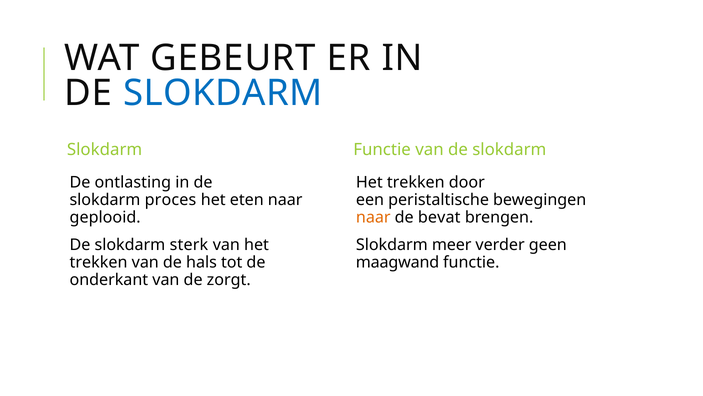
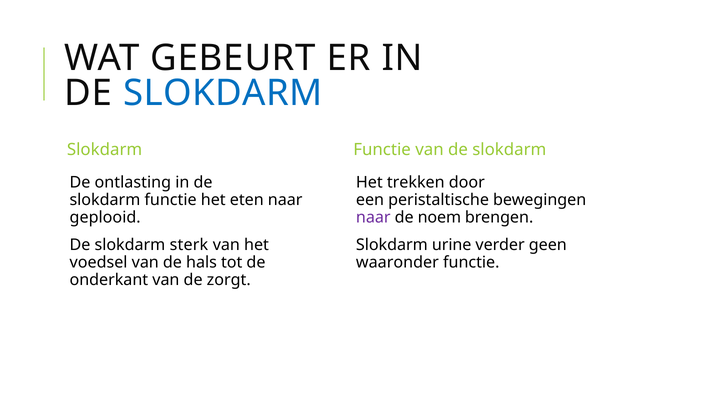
slokdarm proces: proces -> functie
naar at (373, 217) colour: orange -> purple
bevat: bevat -> noem
meer: meer -> urine
trekken at (99, 262): trekken -> voedsel
maagwand: maagwand -> waaronder
